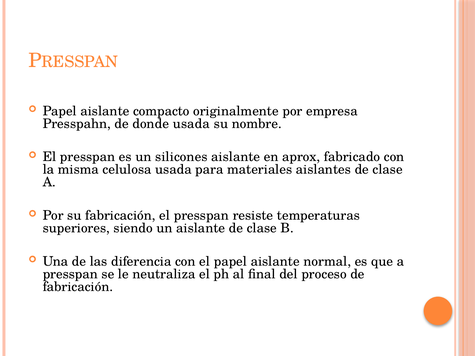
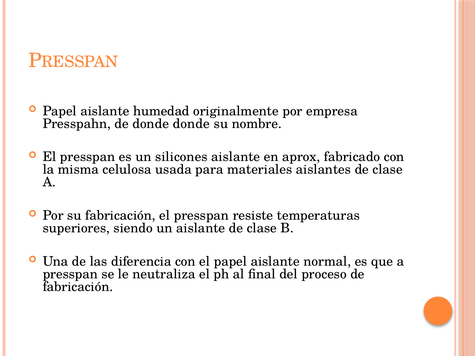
compacto: compacto -> humedad
donde usada: usada -> donde
